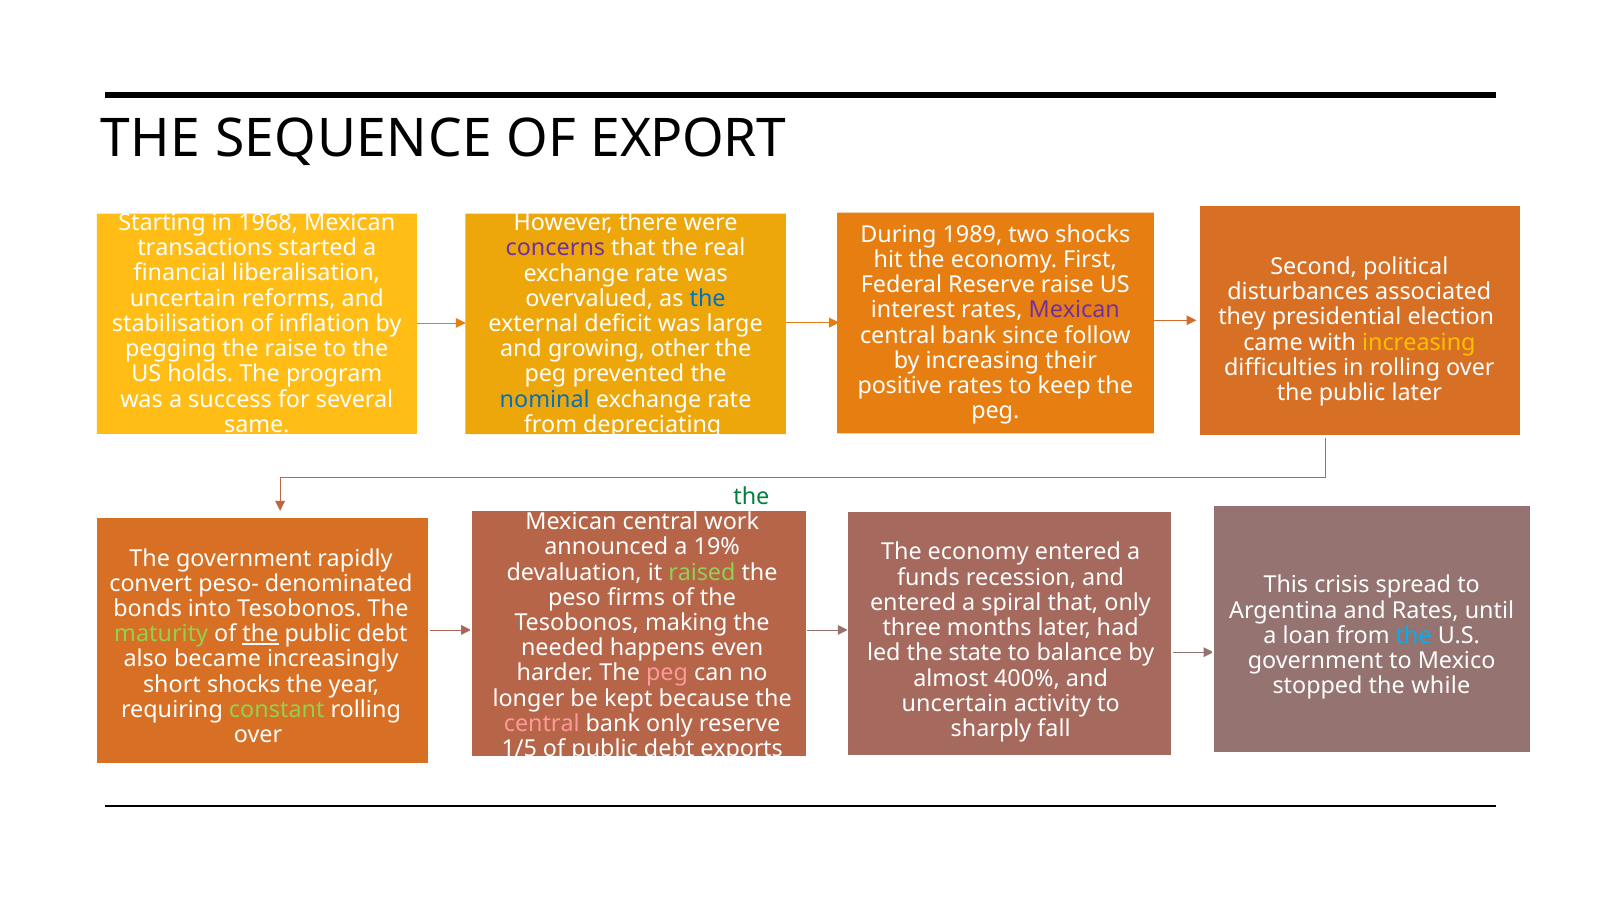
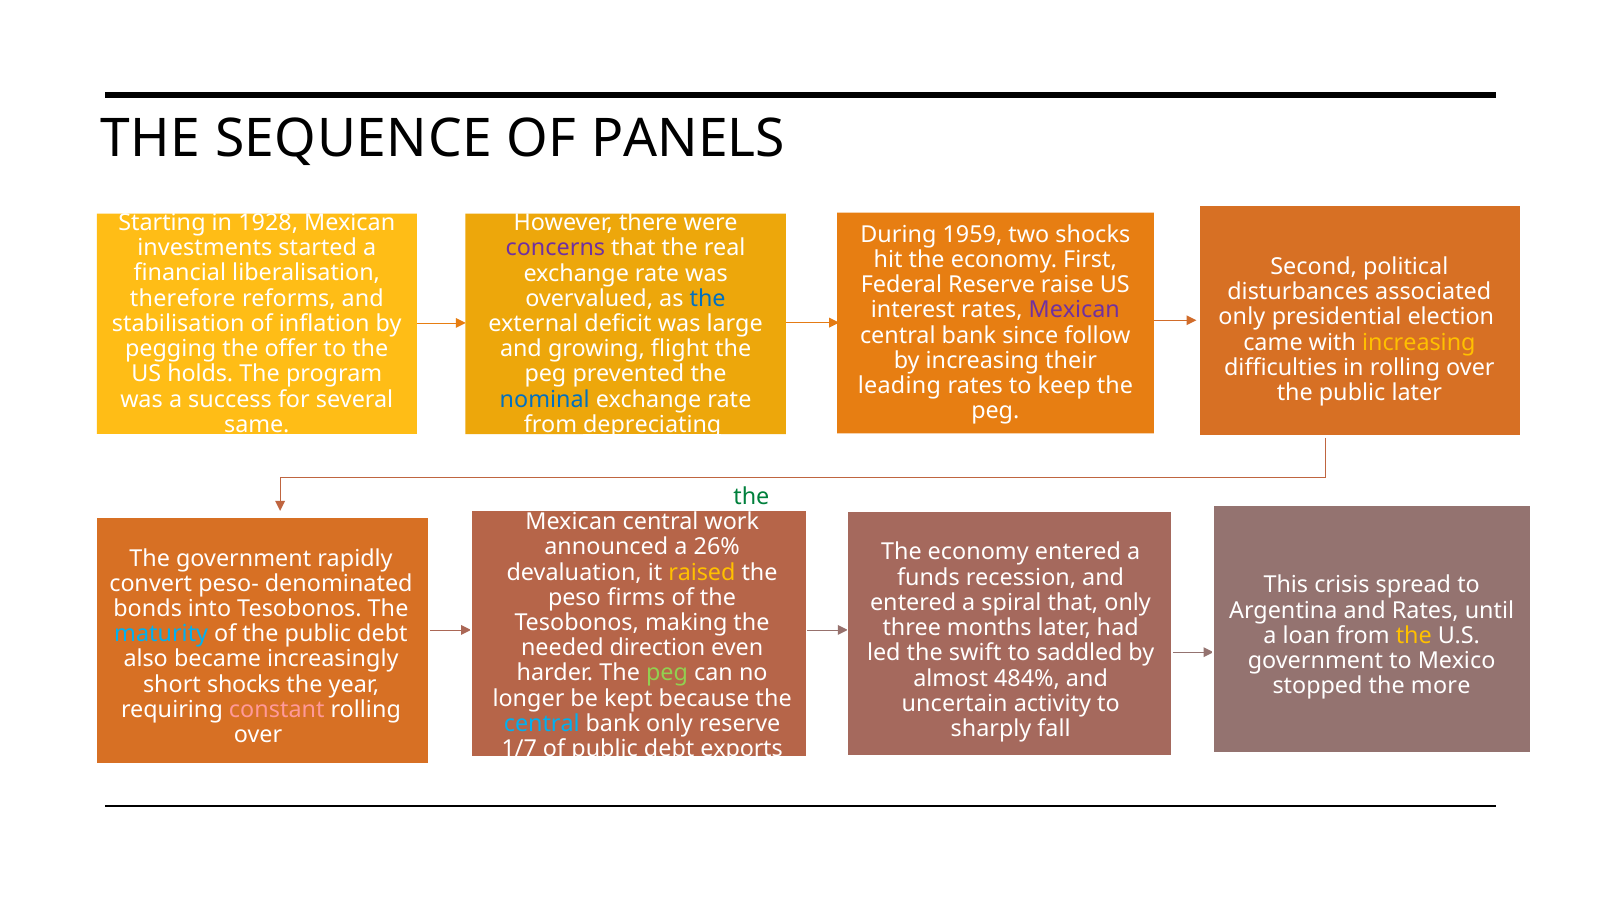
EXPORT: EXPORT -> PANELS
1968: 1968 -> 1928
1989: 1989 -> 1959
transactions: transactions -> investments
uncertain at (183, 299): uncertain -> therefore
they at (1242, 317): they -> only
the raise: raise -> offer
other: other -> flight
positive: positive -> leading
19%: 19% -> 26%
raised colour: light green -> yellow
maturity colour: light green -> light blue
the at (260, 634) underline: present -> none
the at (1414, 636) colour: light blue -> yellow
happens: happens -> direction
state: state -> swift
balance: balance -> saddled
peg at (667, 674) colour: pink -> light green
400%: 400% -> 484%
while: while -> more
constant colour: light green -> pink
central at (542, 724) colour: pink -> light blue
1/5: 1/5 -> 1/7
